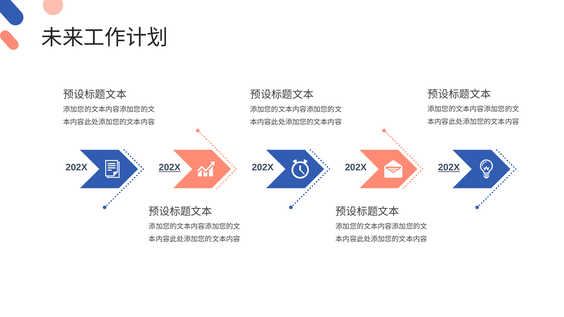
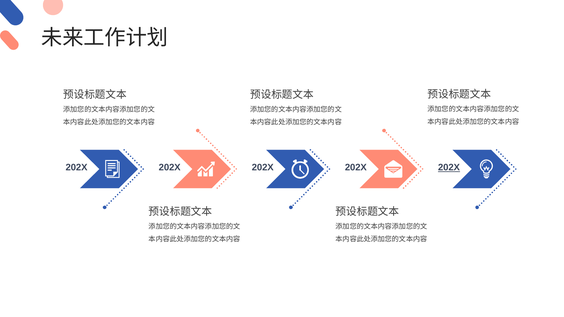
202X at (170, 168) underline: present -> none
